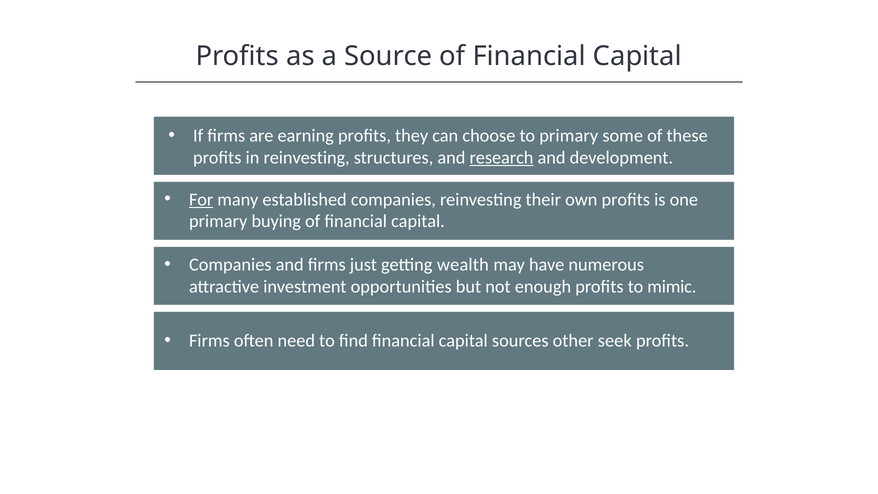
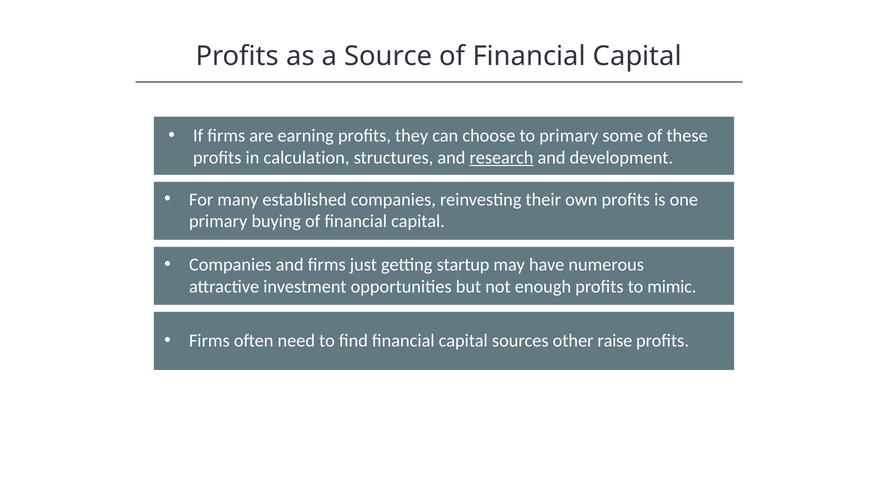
in reinvesting: reinvesting -> calculation
For underline: present -> none
wealth: wealth -> startup
seek: seek -> raise
